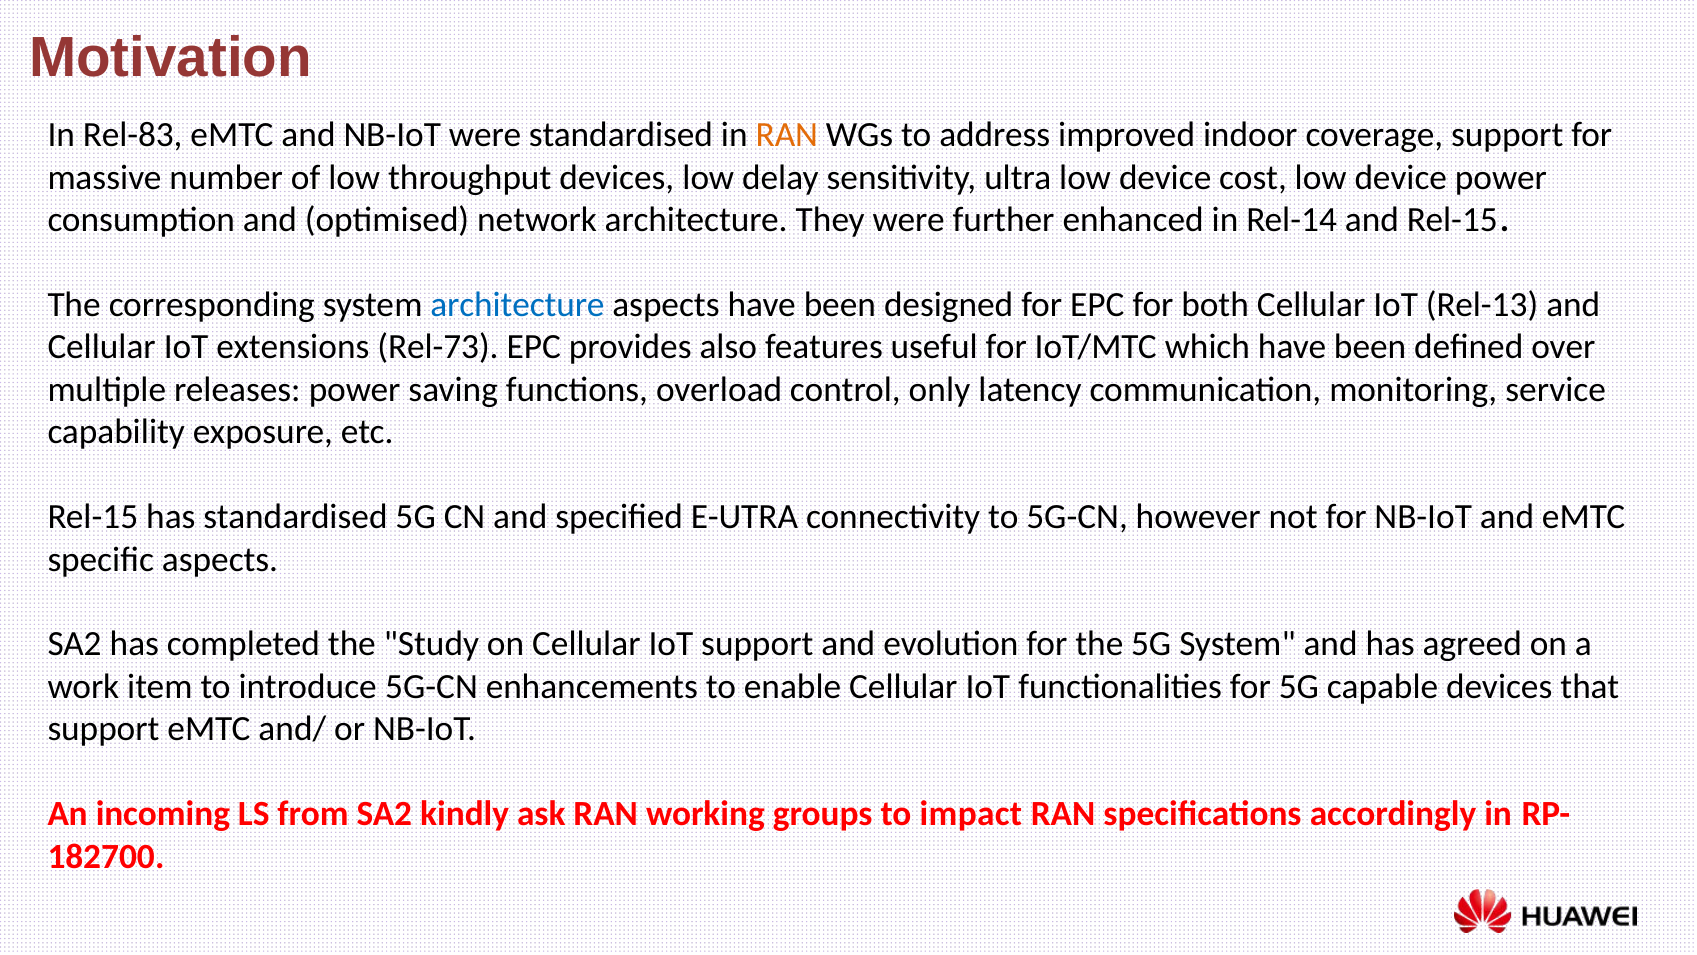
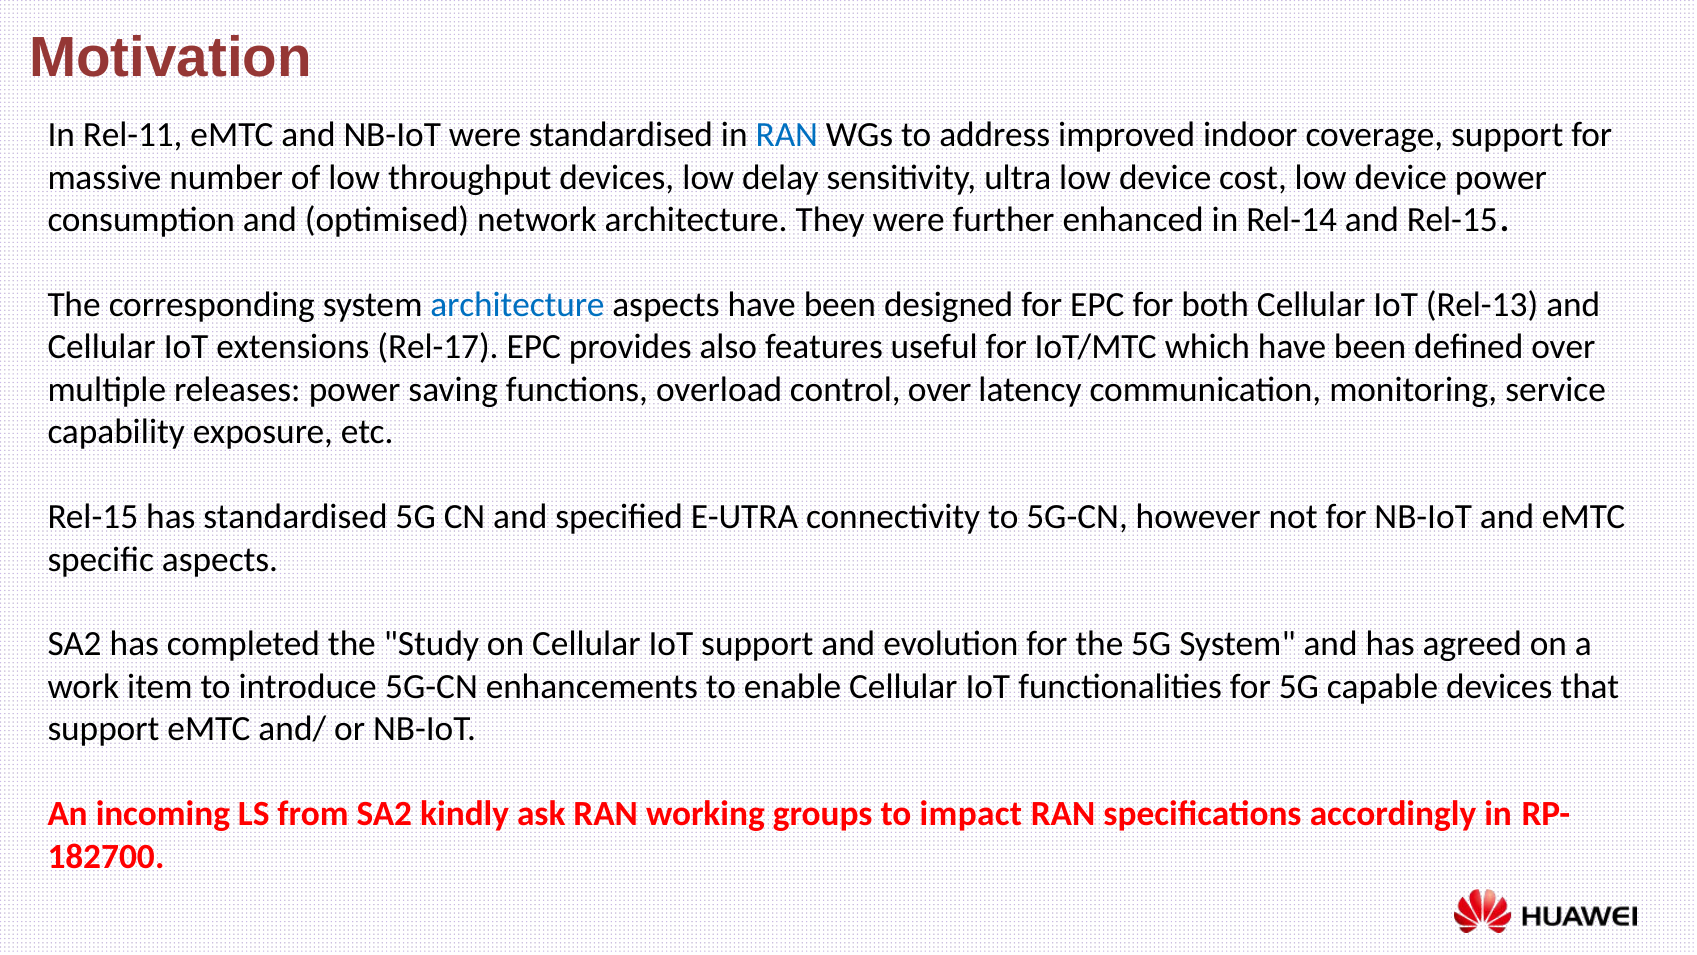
Rel-83: Rel-83 -> Rel-11
RAN at (787, 135) colour: orange -> blue
Rel-73: Rel-73 -> Rel-17
control only: only -> over
